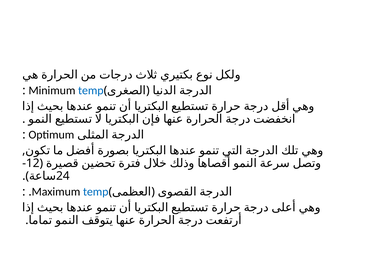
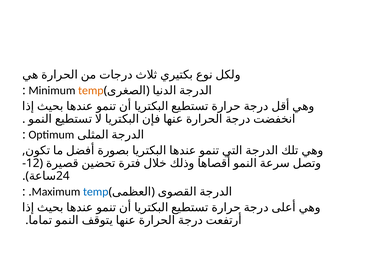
temp at (91, 90) colour: blue -> orange
